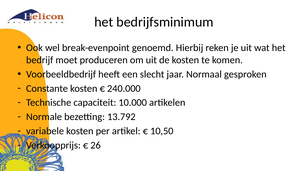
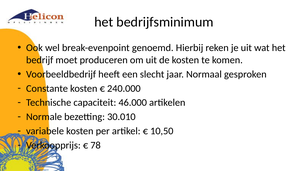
10.000: 10.000 -> 46.000
13.792: 13.792 -> 30.010
26: 26 -> 78
